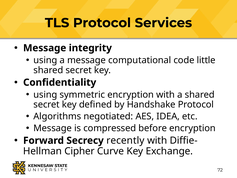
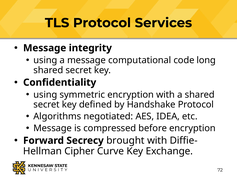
little: little -> long
recently: recently -> brought
